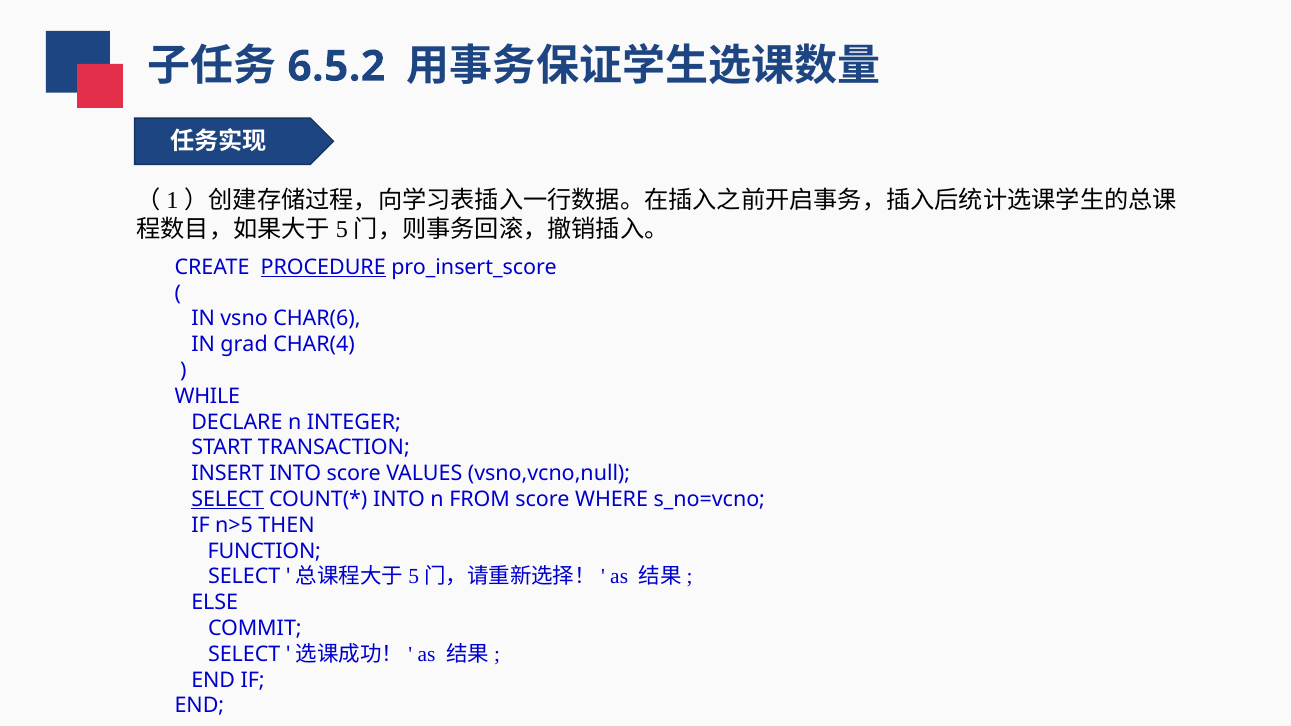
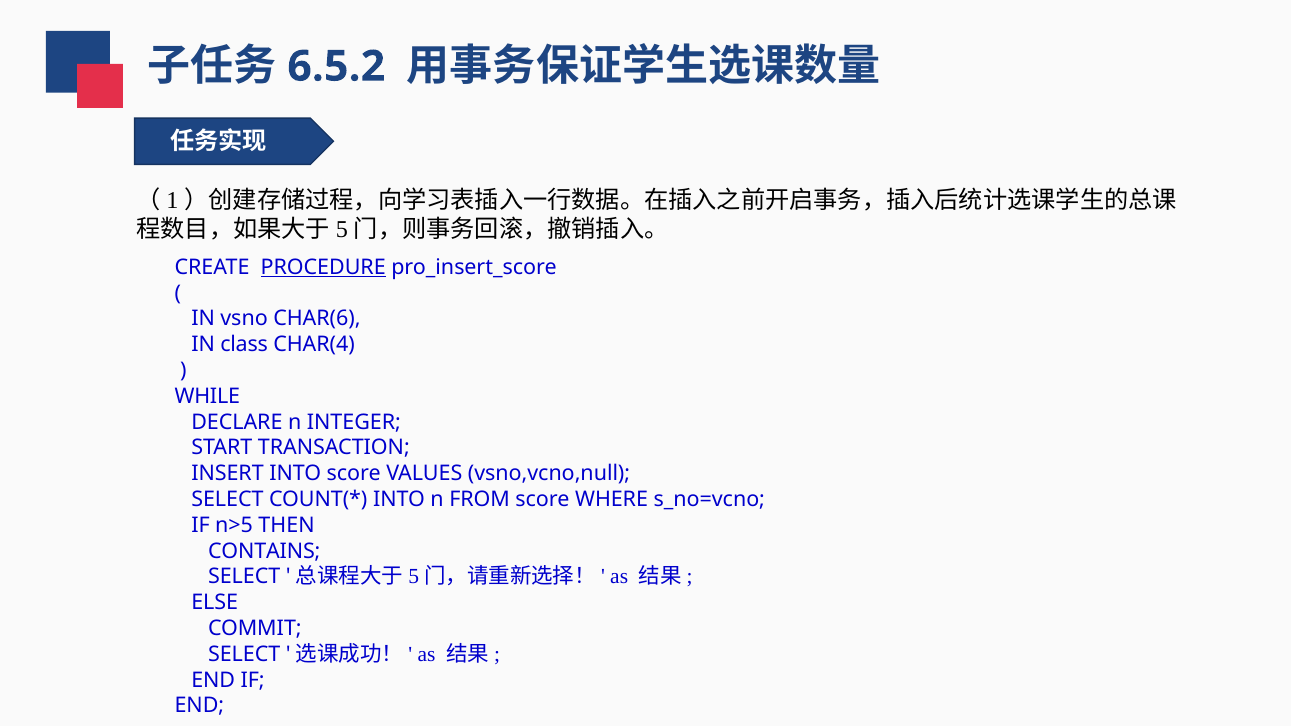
grad: grad -> class
SELECT at (227, 499) underline: present -> none
FUNCTION: FUNCTION -> CONTAINS
